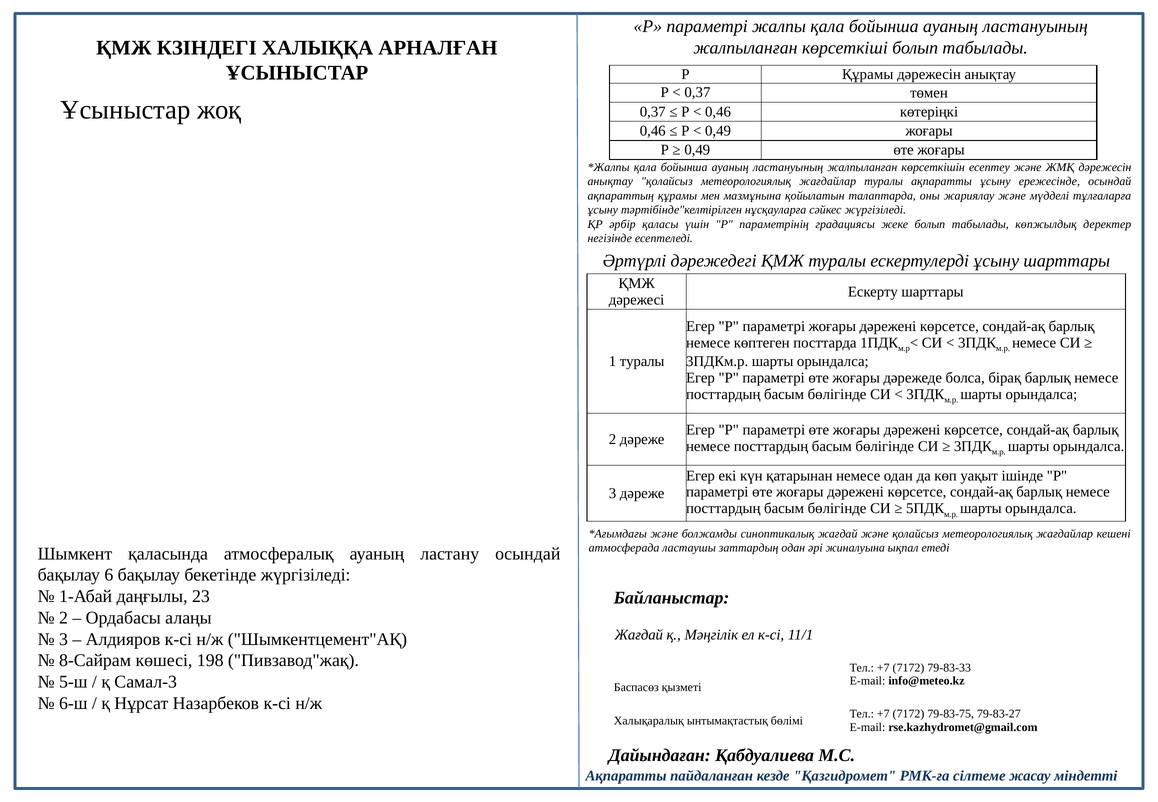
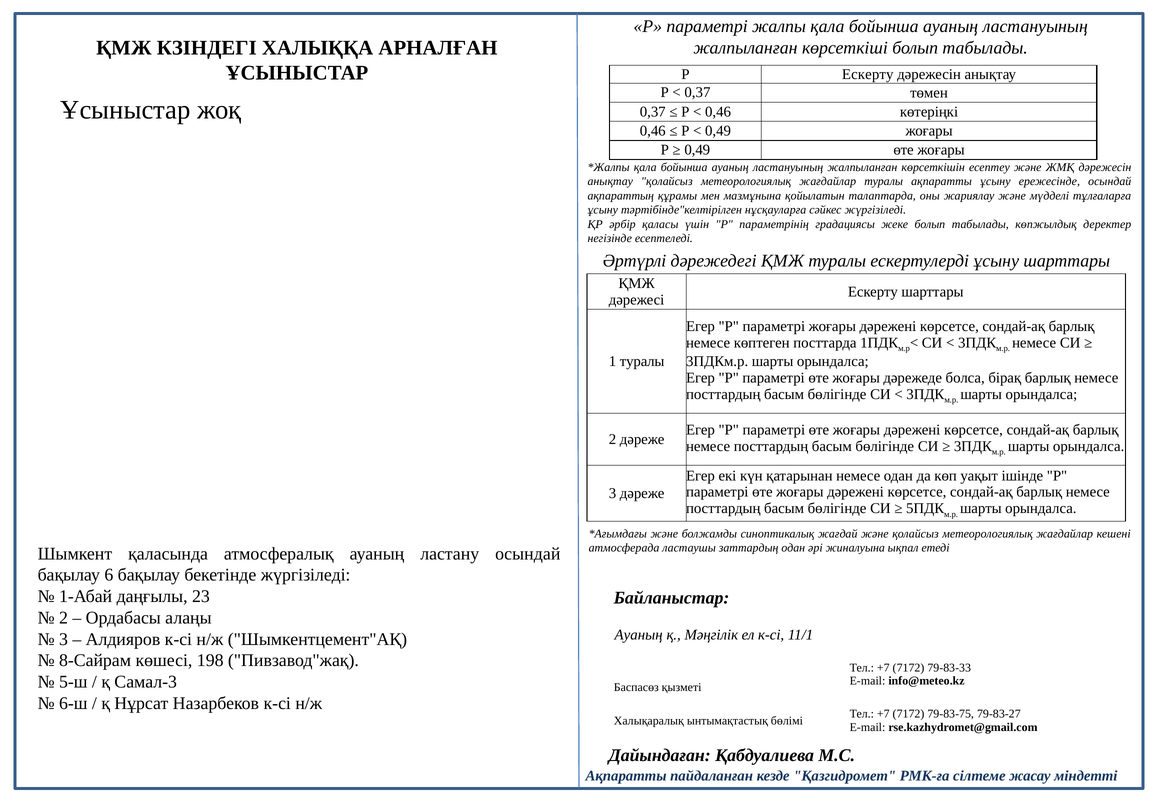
Р Құрамы: Құрамы -> Ескерту
Жағдай at (639, 635): Жағдай -> Ауаның
